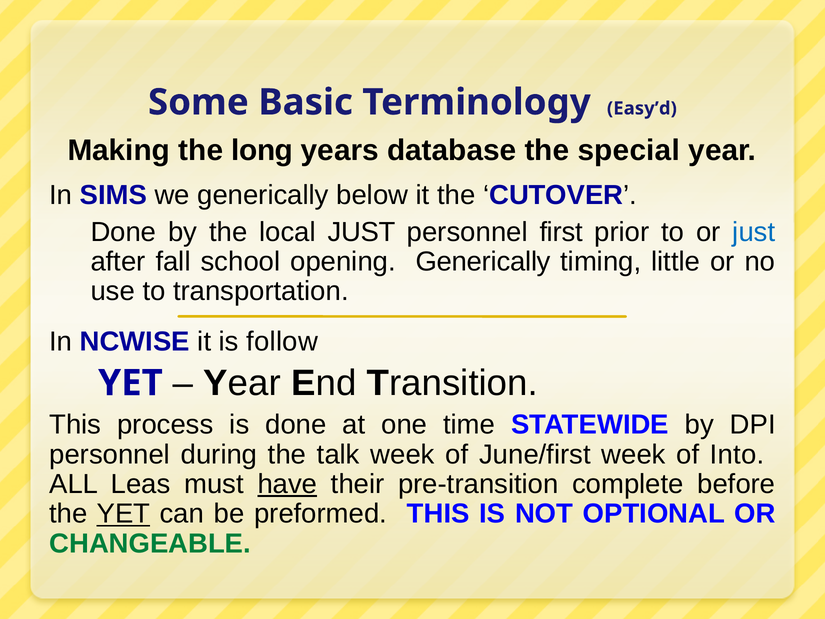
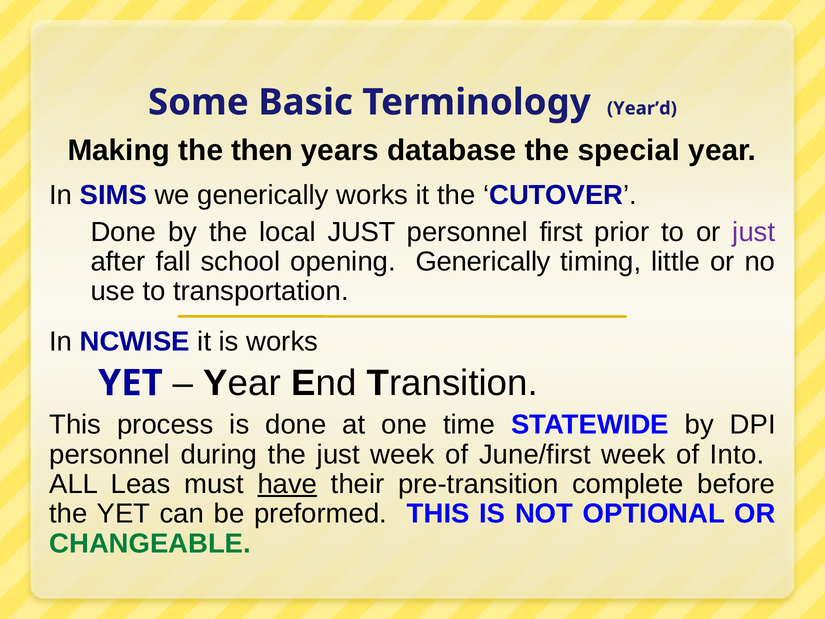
Easy’d: Easy’d -> Year’d
long: long -> then
generically below: below -> works
just at (754, 232) colour: blue -> purple
is follow: follow -> works
the talk: talk -> just
YET at (123, 514) underline: present -> none
